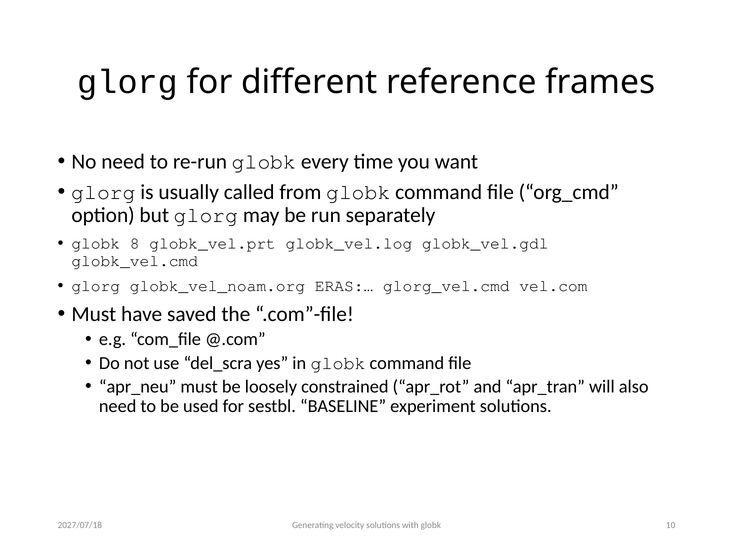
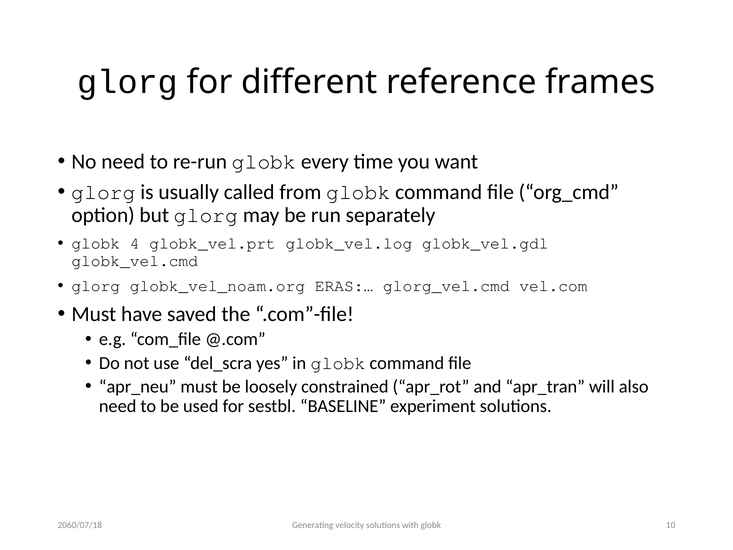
8: 8 -> 4
2027/07/18: 2027/07/18 -> 2060/07/18
